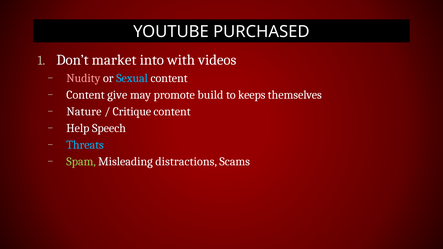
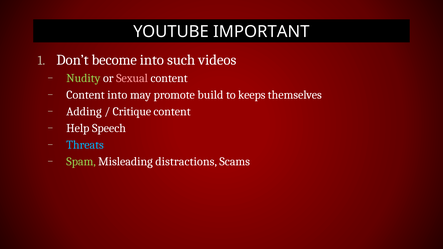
PURCHASED: PURCHASED -> IMPORTANT
market: market -> become
with: with -> such
Nudity colour: pink -> light green
Sexual colour: light blue -> pink
Content give: give -> into
Nature: Nature -> Adding
